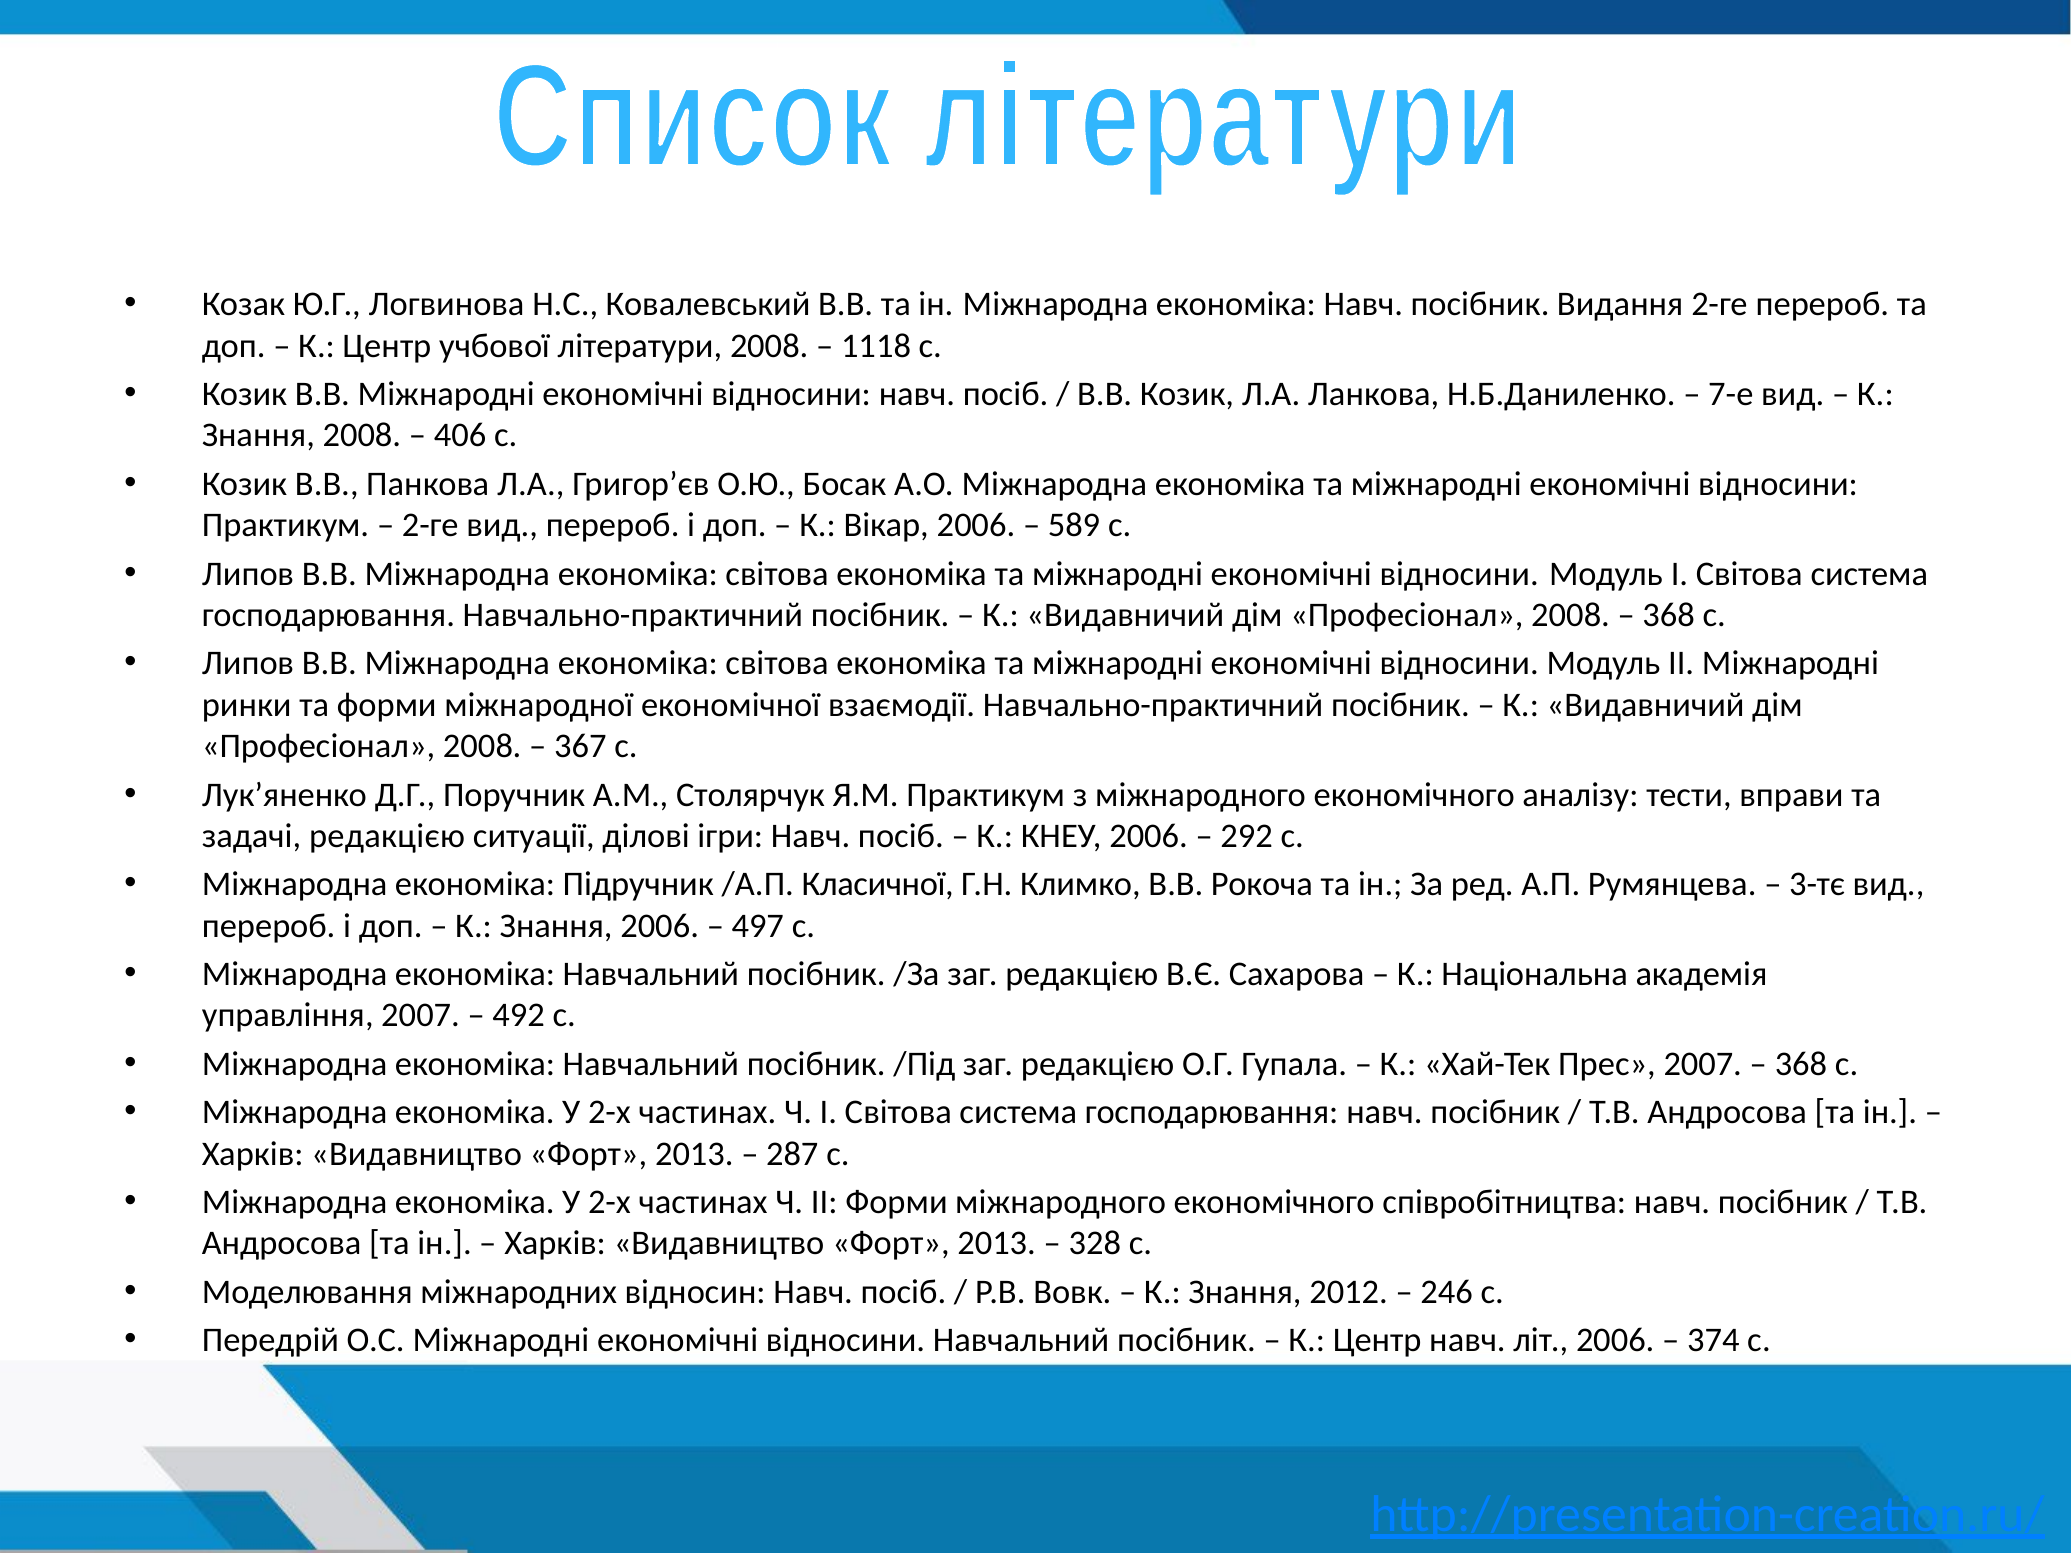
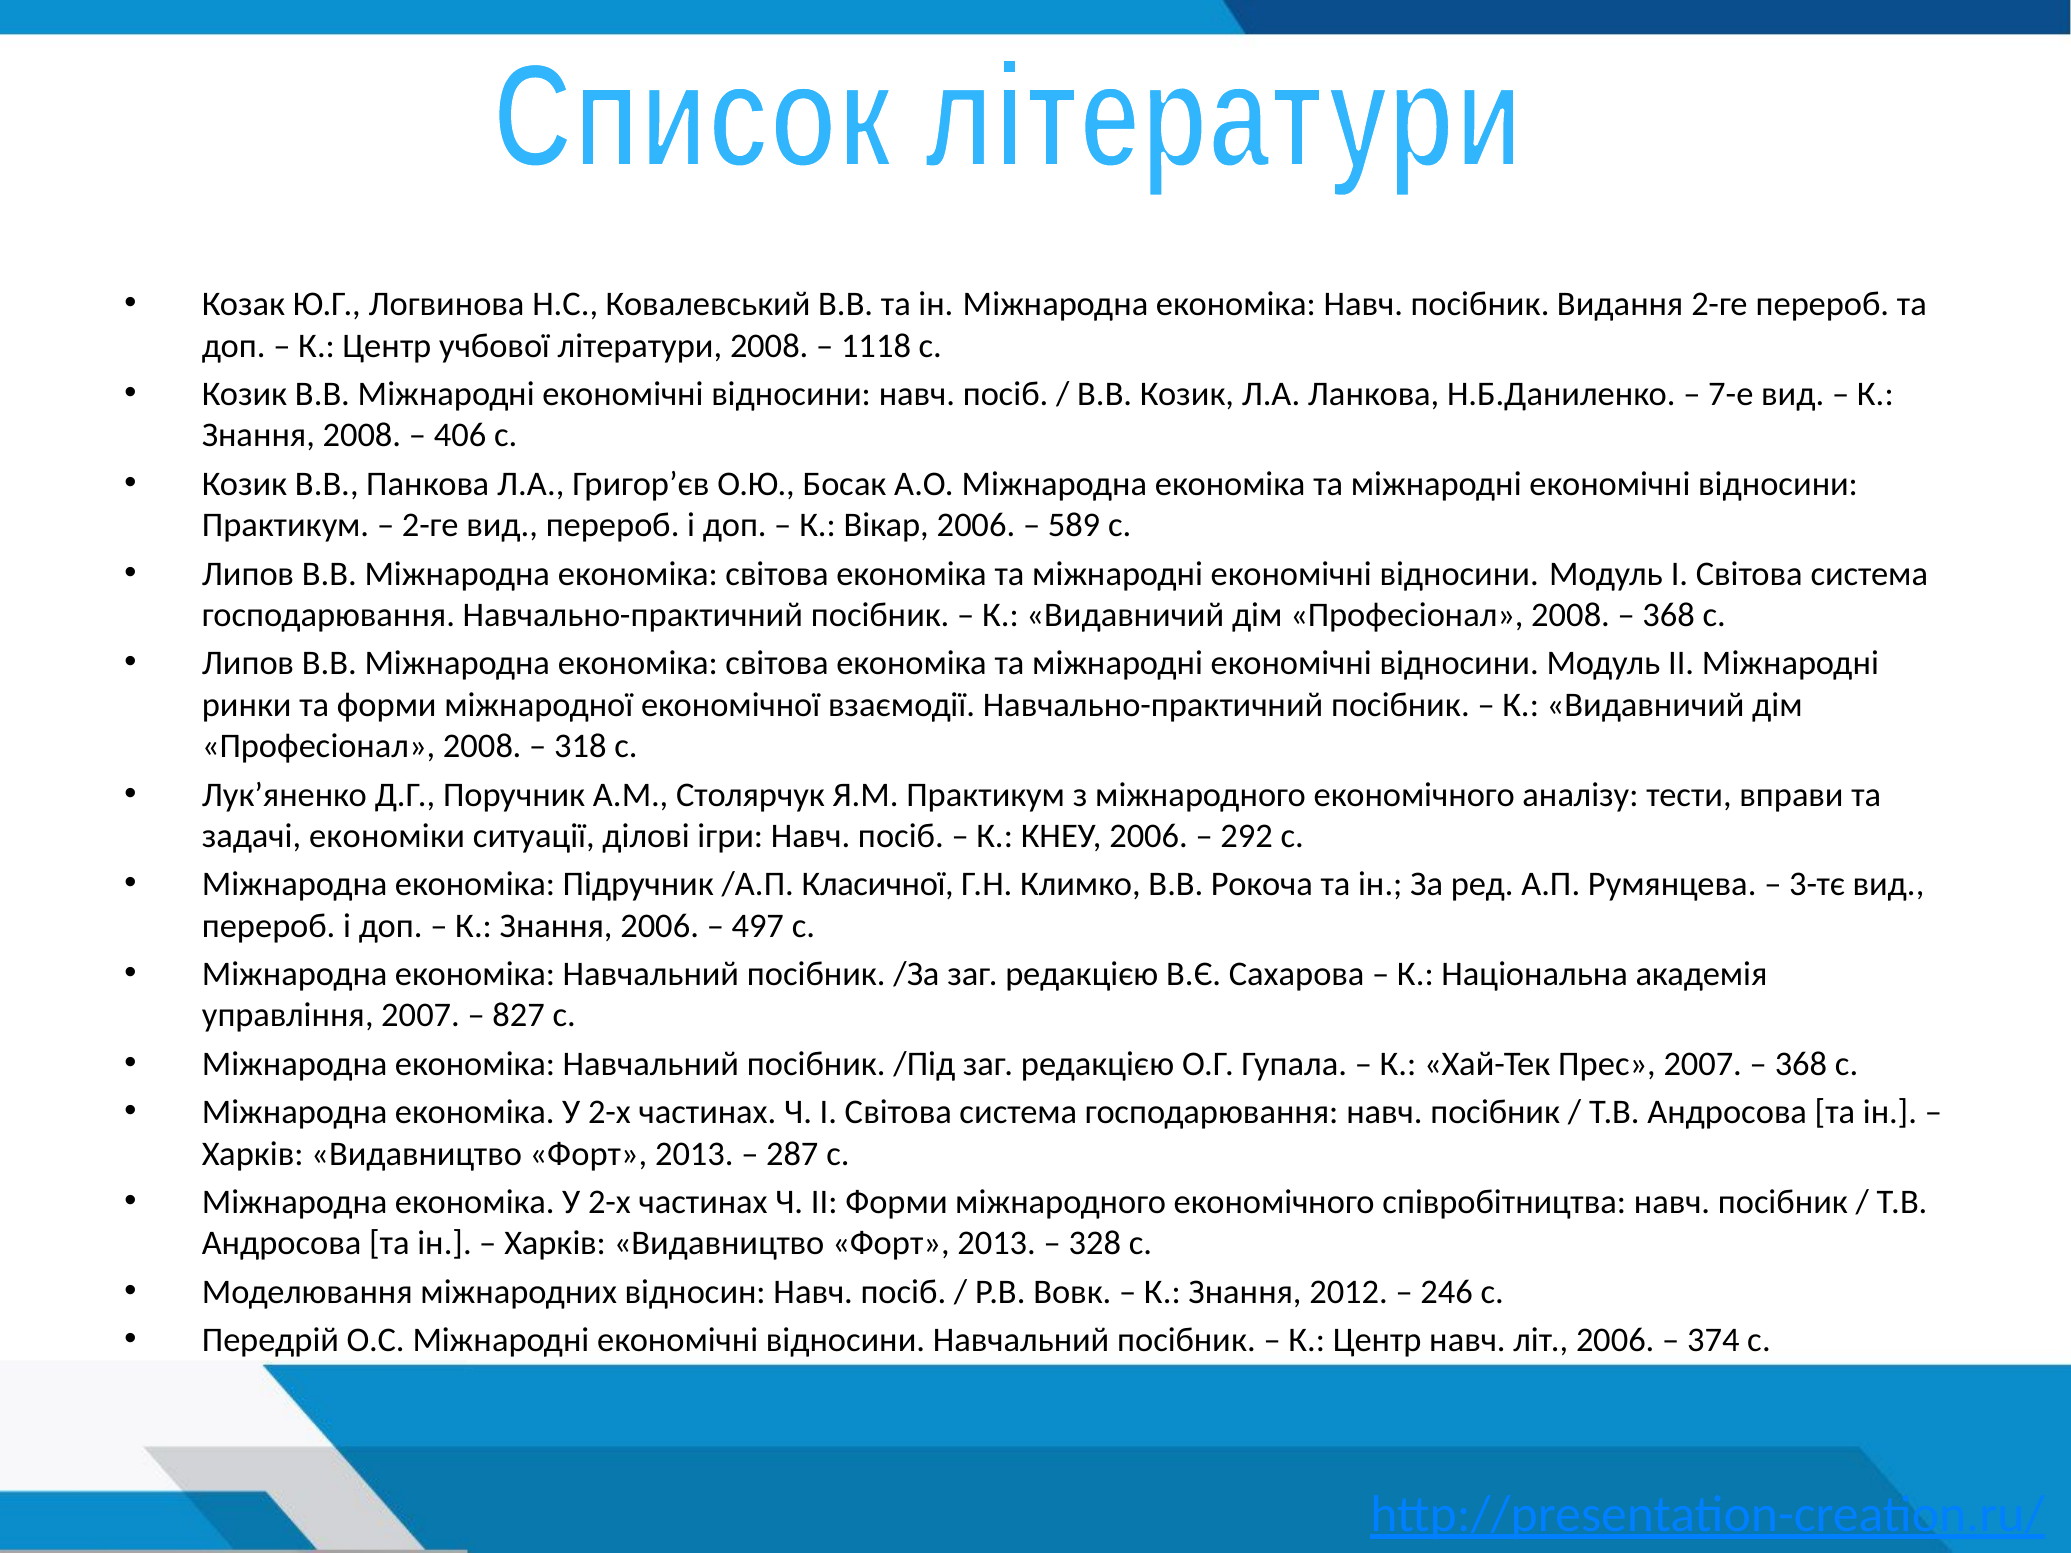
367: 367 -> 318
задачі редакцією: редакцією -> економіки
492: 492 -> 827
